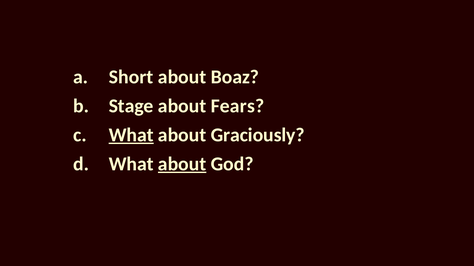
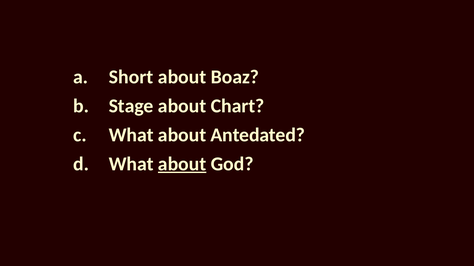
Fears: Fears -> Chart
What at (131, 135) underline: present -> none
Graciously: Graciously -> Antedated
